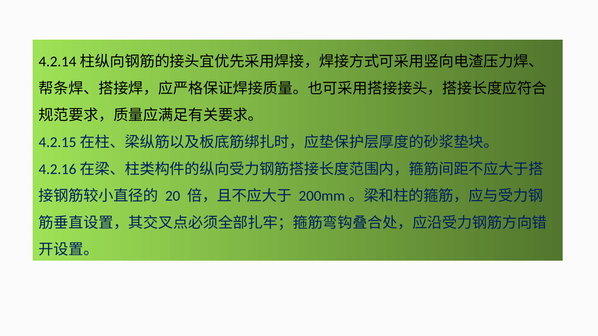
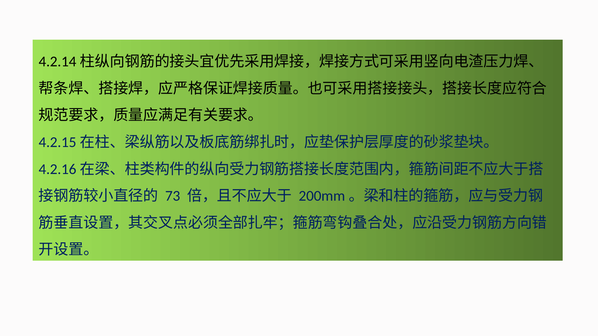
20: 20 -> 73
